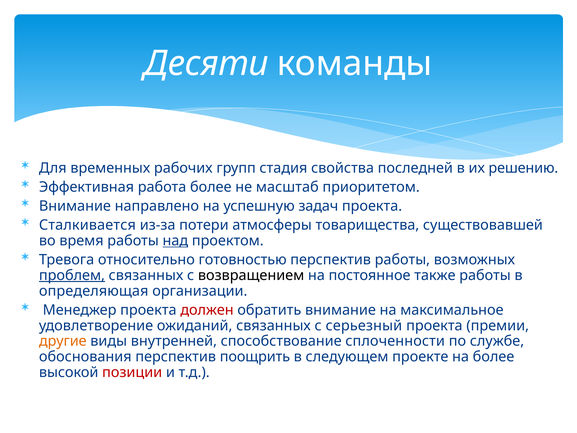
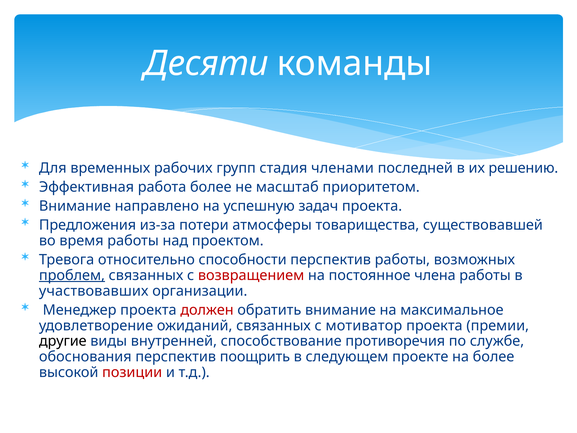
свойства: свойства -> членами
Сталкивается: Сталкивается -> Предложения
над underline: present -> none
готовностью: готовностью -> способности
возвращением colour: black -> red
также: также -> члена
определяющая: определяющая -> участвовавших
серьезный: серьезный -> мотиватор
другие colour: orange -> black
сплоченности: сплоченности -> противоречия
